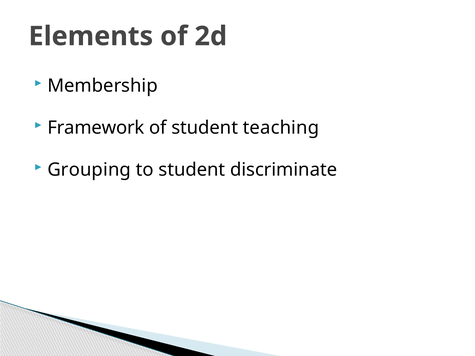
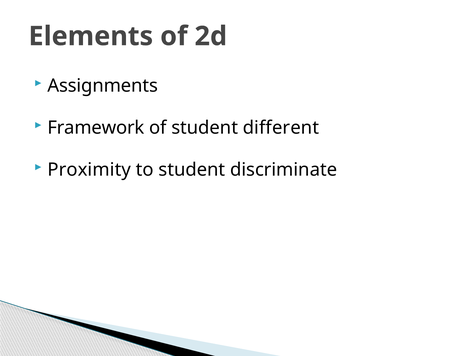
Membership: Membership -> Assignments
teaching: teaching -> different
Grouping: Grouping -> Proximity
